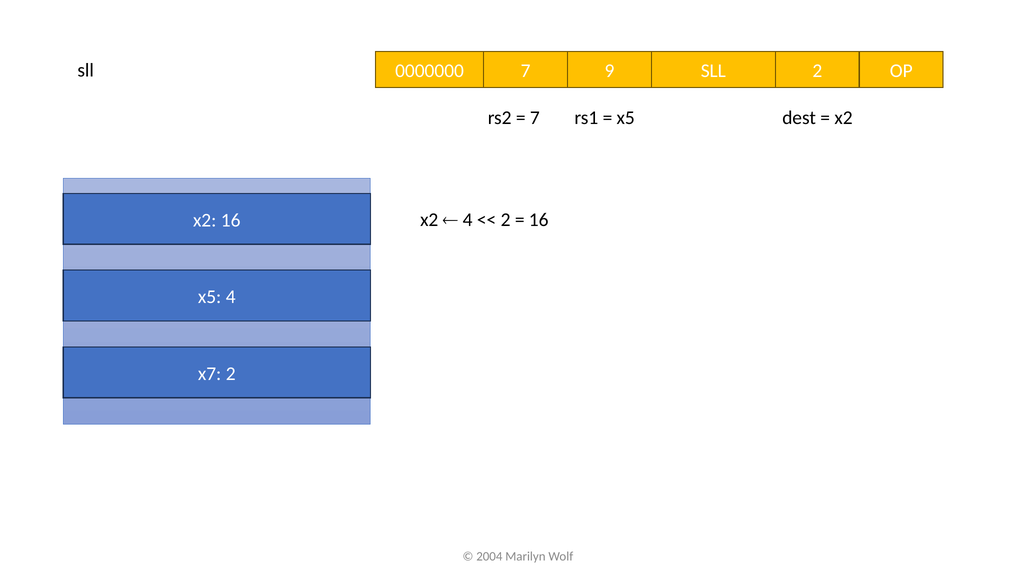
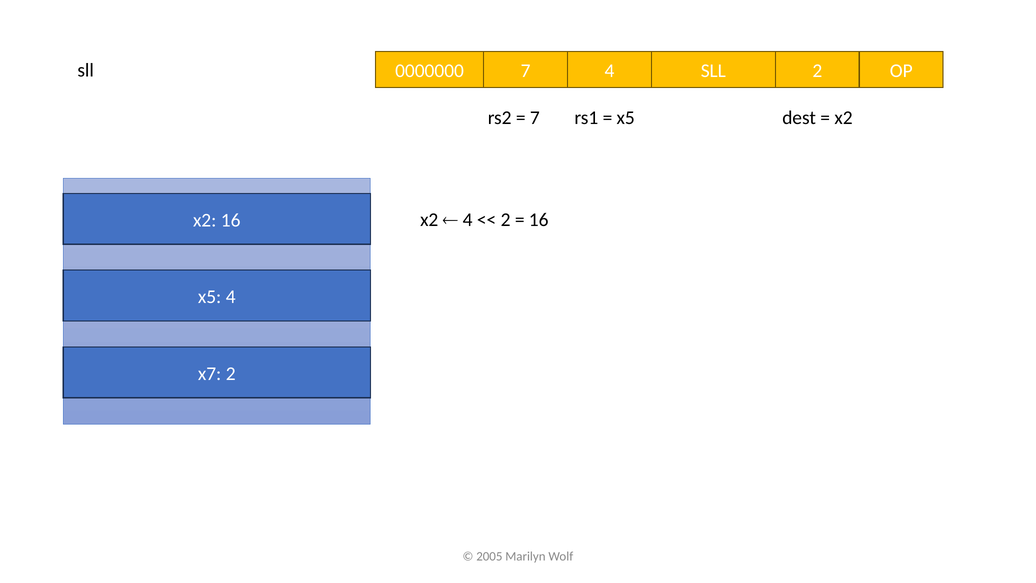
7 9: 9 -> 4
2004: 2004 -> 2005
